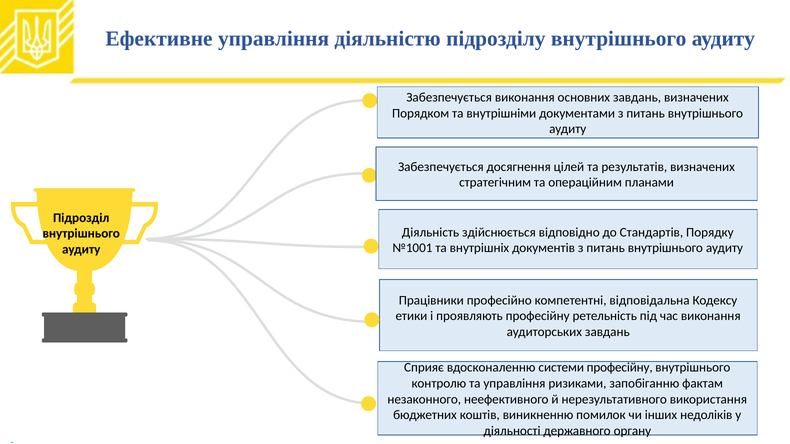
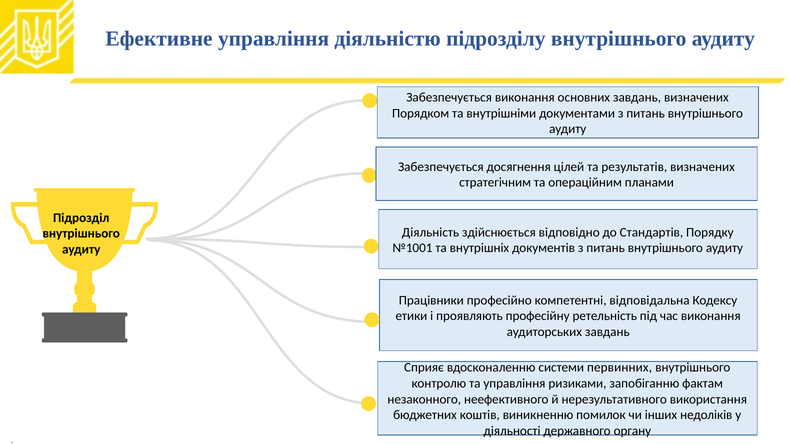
системи професійну: професійну -> первинних
